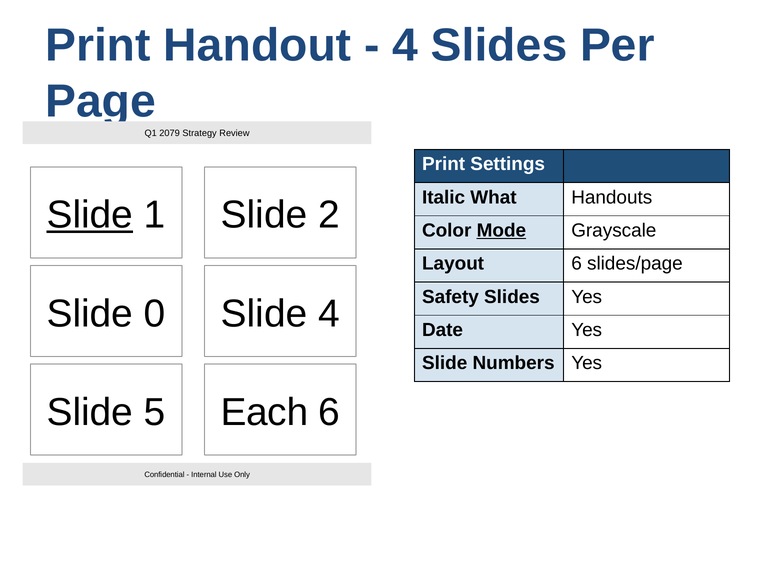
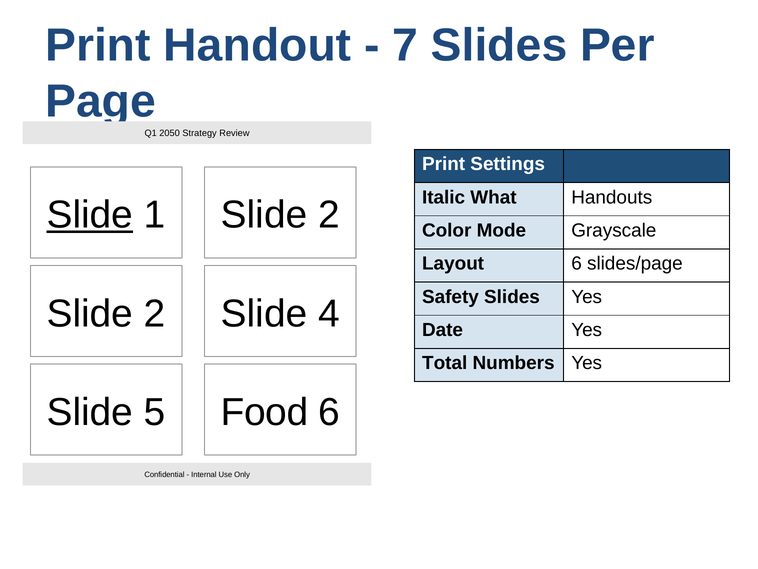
4 at (405, 46): 4 -> 7
2079: 2079 -> 2050
Mode underline: present -> none
0 at (155, 313): 0 -> 2
Slide at (445, 363): Slide -> Total
Each: Each -> Food
